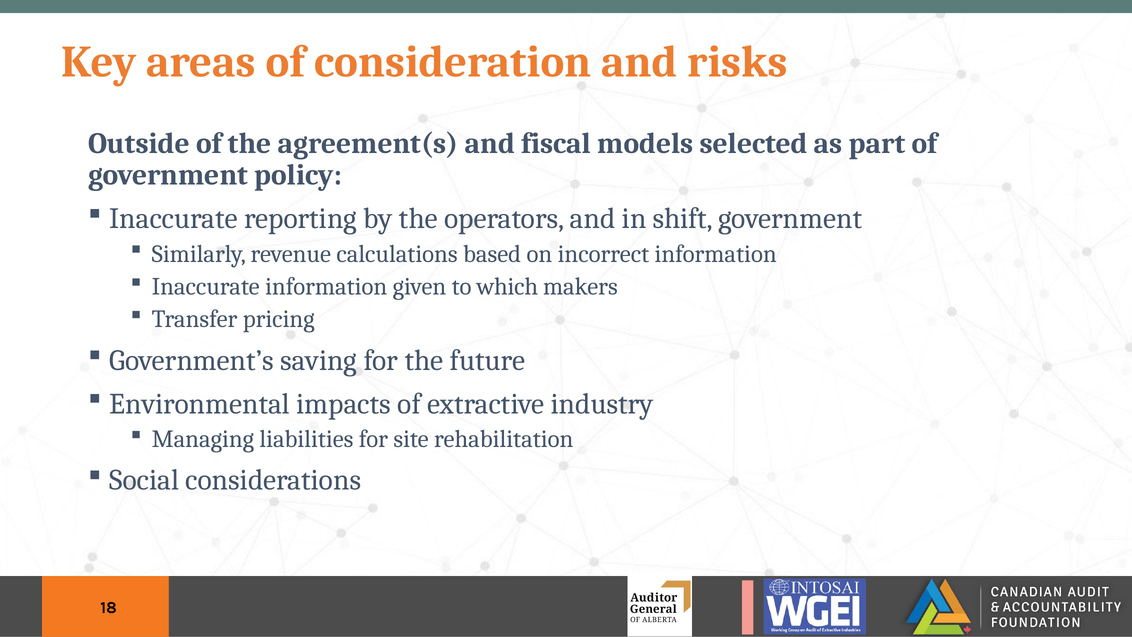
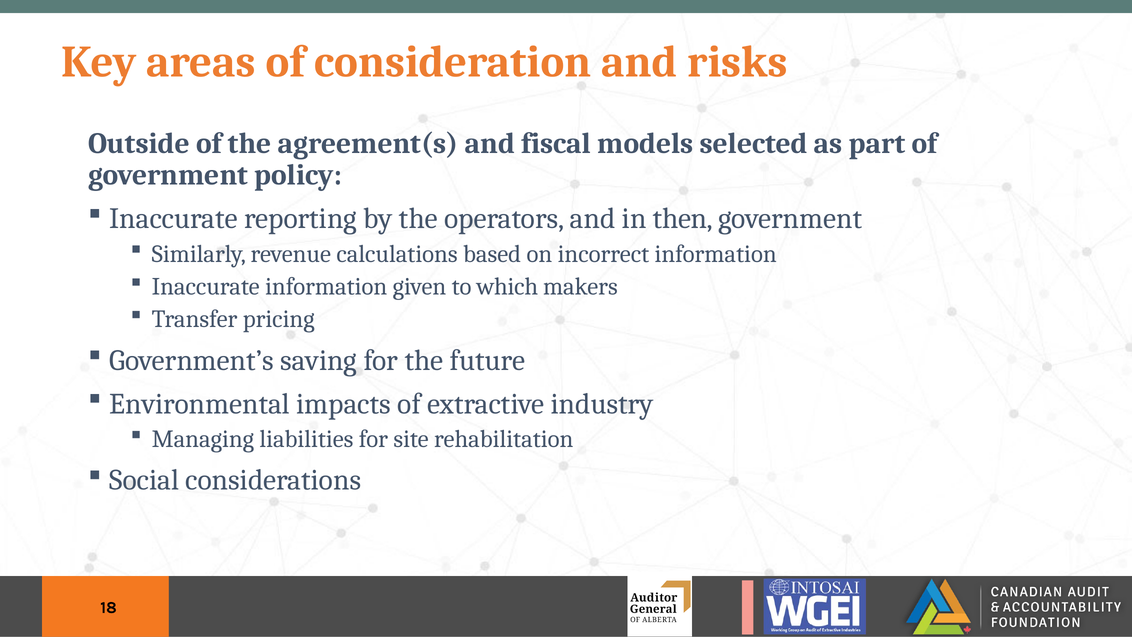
shift: shift -> then
